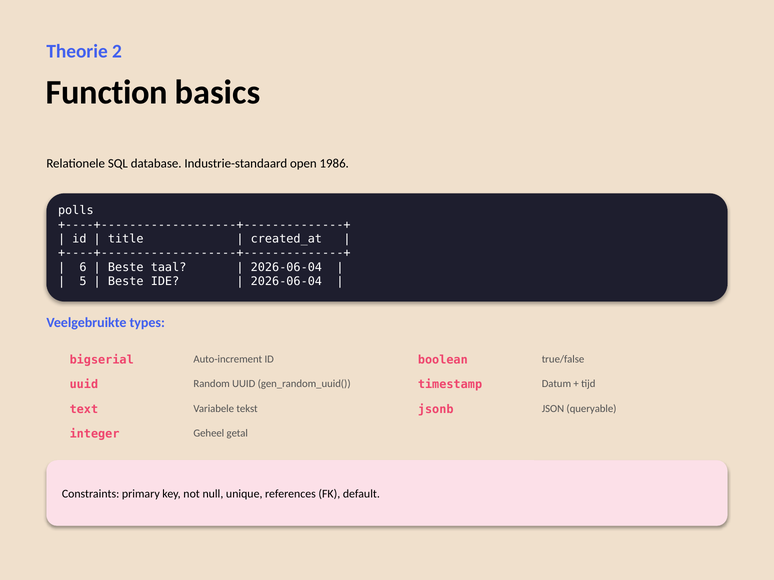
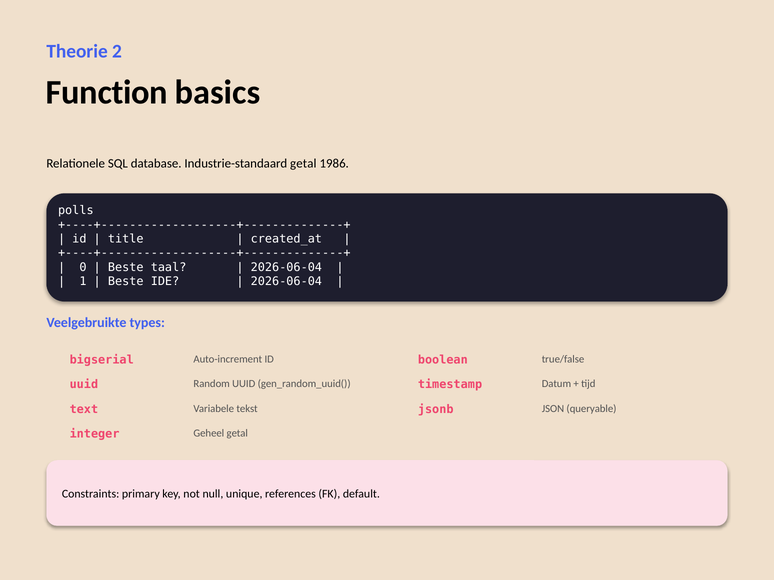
Industrie-standaard open: open -> getal
6: 6 -> 0
5: 5 -> 1
